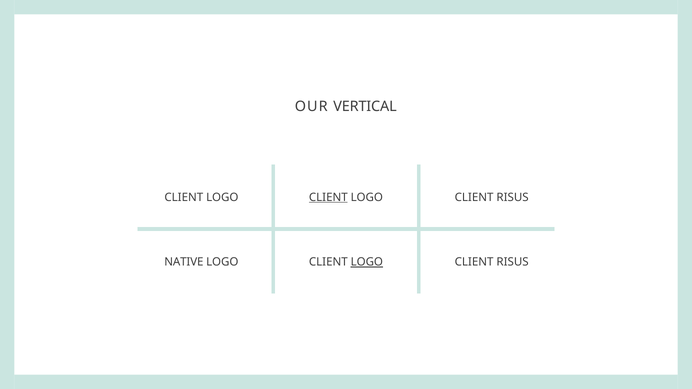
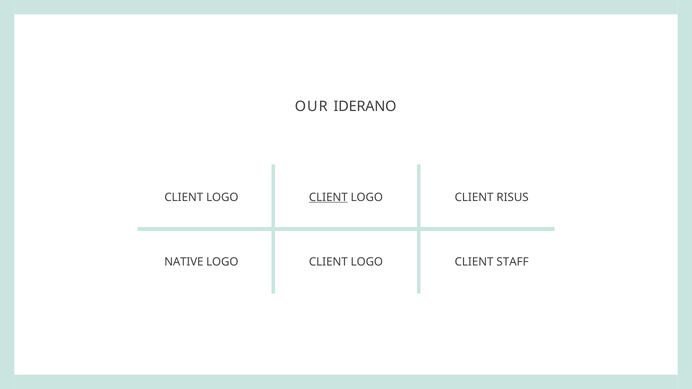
VERTICAL: VERTICAL -> IDERANO
LOGO at (367, 262) underline: present -> none
RISUS at (513, 262): RISUS -> STAFF
